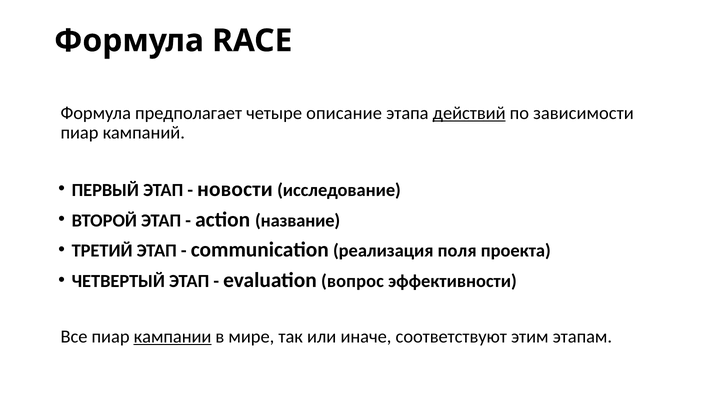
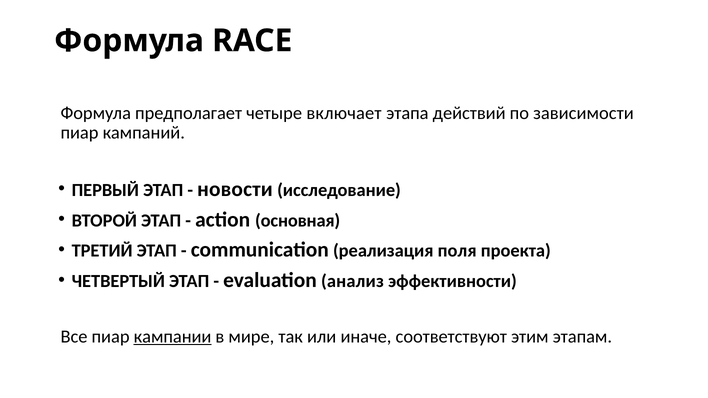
описание: описание -> включает
действий underline: present -> none
название: название -> основная
вопрос: вопрос -> анализ
